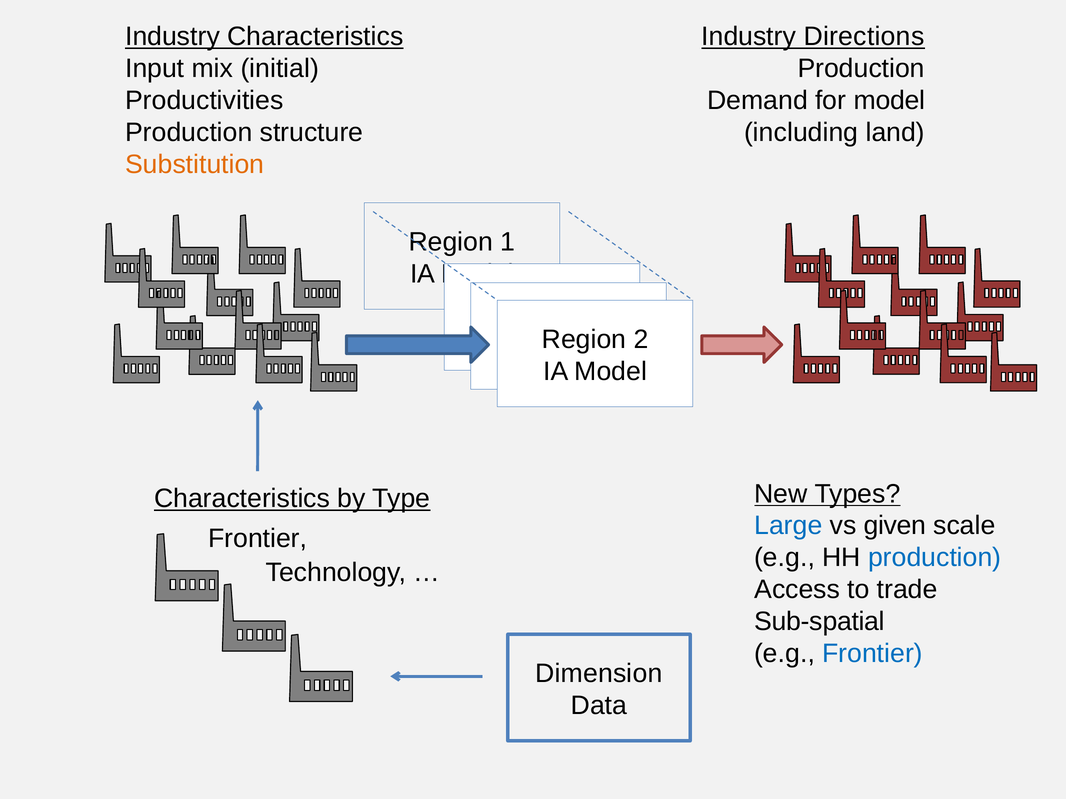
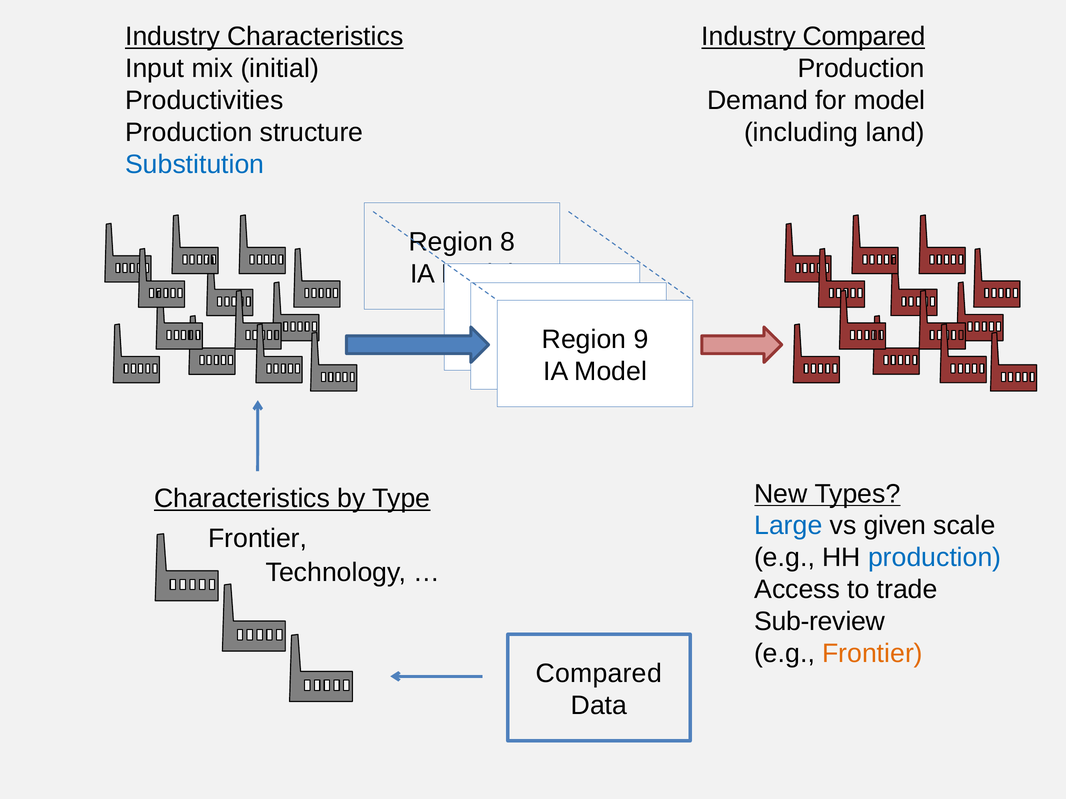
Industry Directions: Directions -> Compared
Substitution colour: orange -> blue
1 at (508, 242): 1 -> 8
2: 2 -> 9
Sub-spatial: Sub-spatial -> Sub-review
Frontier at (873, 654) colour: blue -> orange
Dimension at (599, 674): Dimension -> Compared
